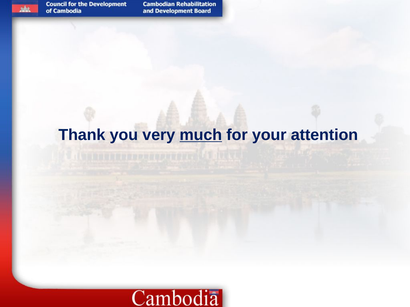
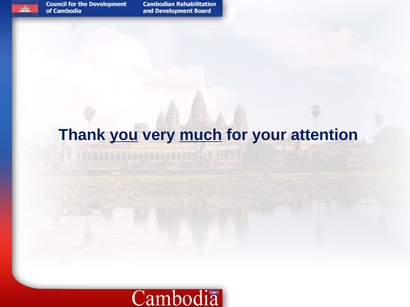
you underline: none -> present
